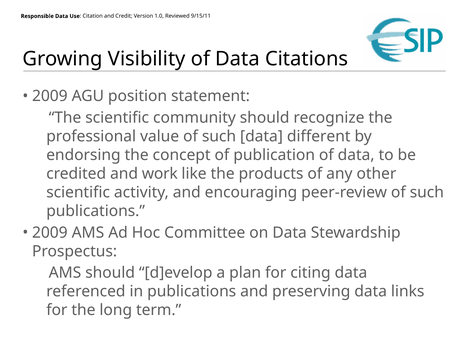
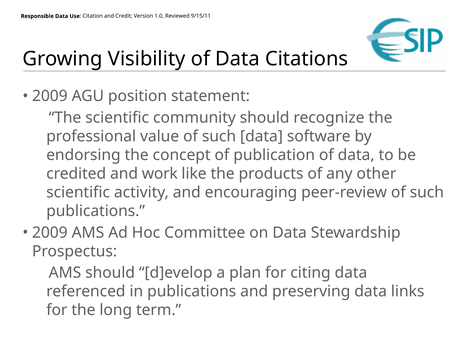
different: different -> software
